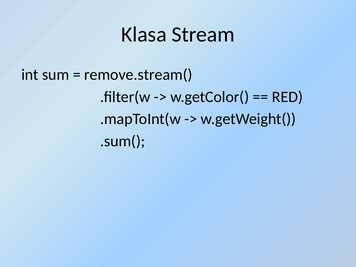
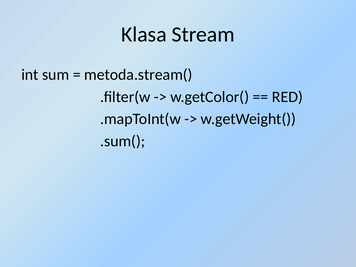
remove.stream(: remove.stream( -> metoda.stream(
